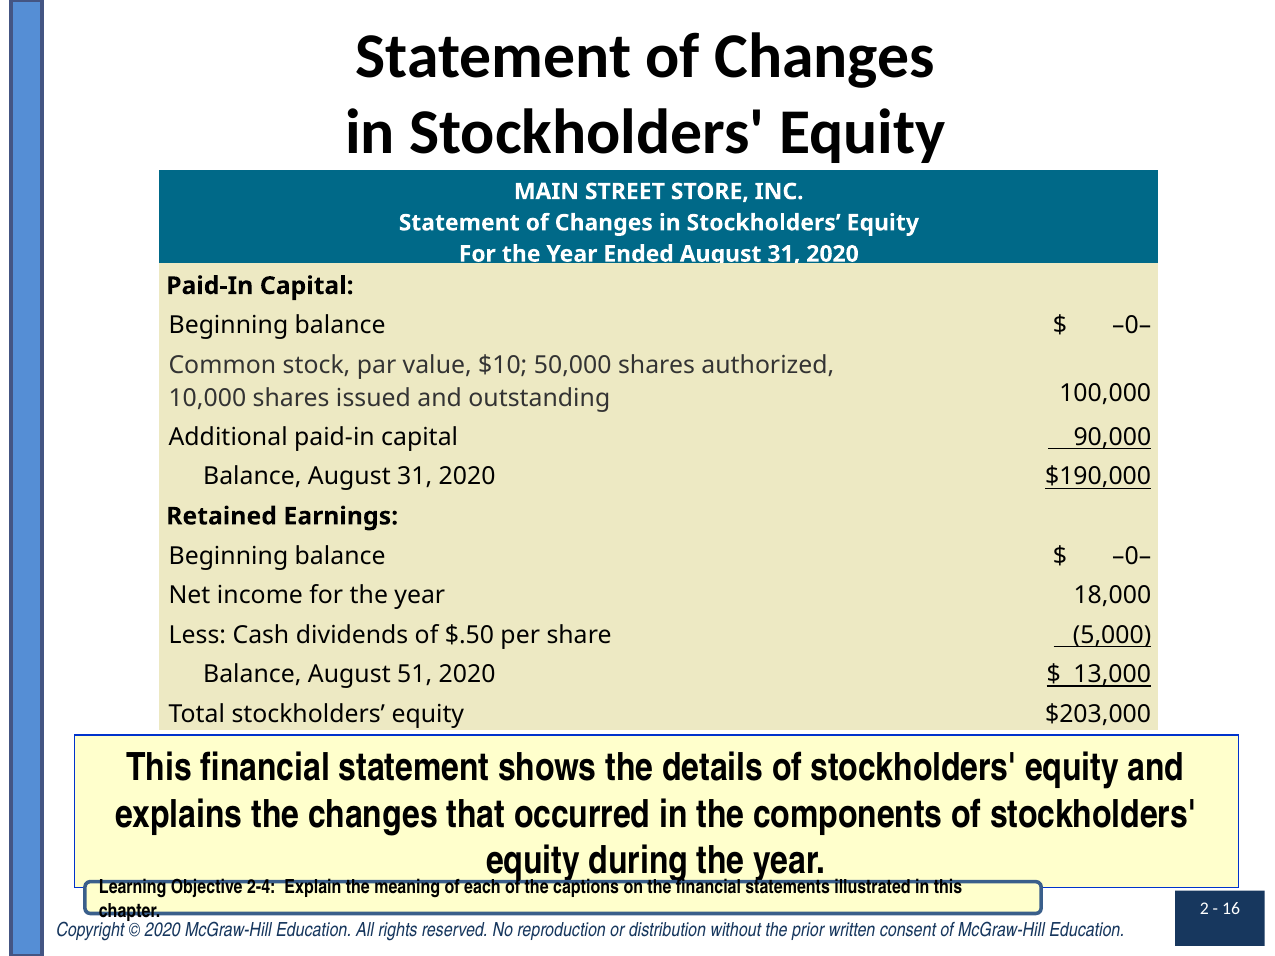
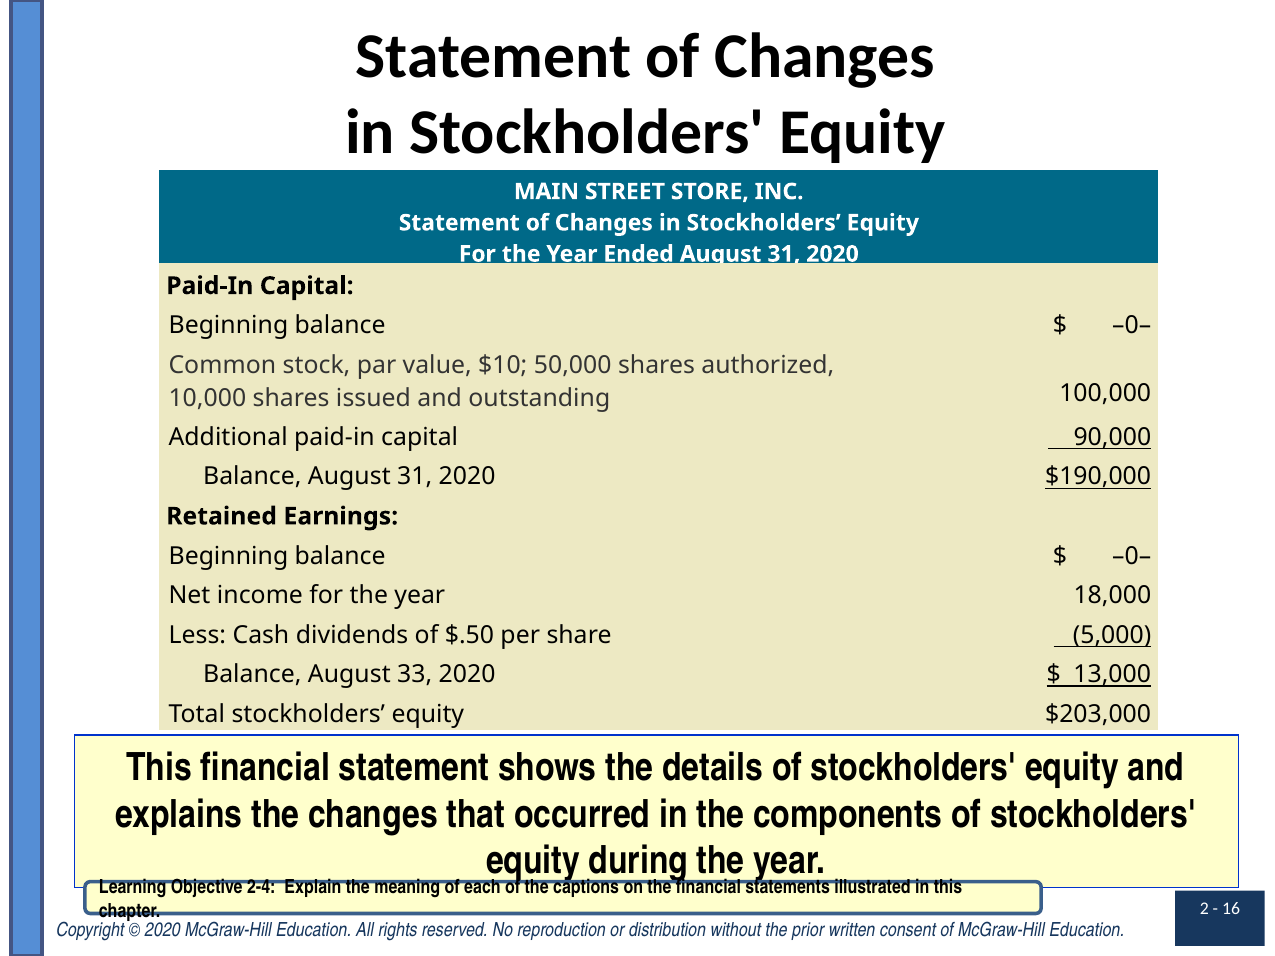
51: 51 -> 33
